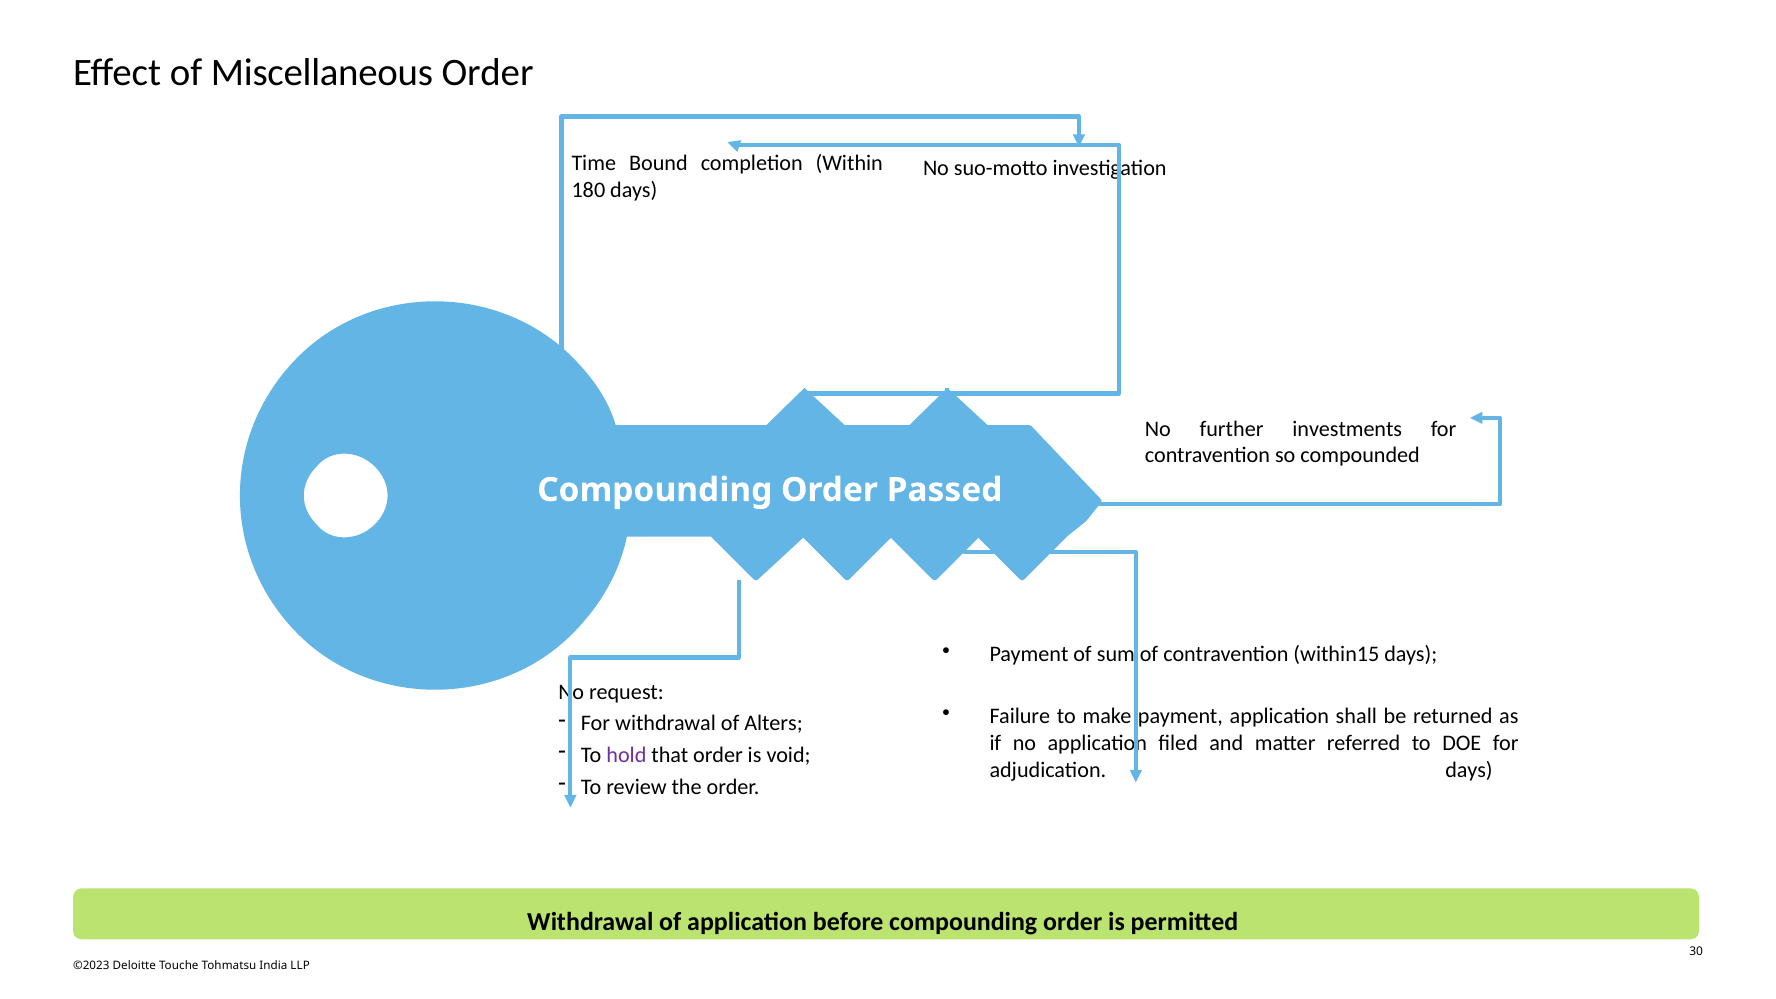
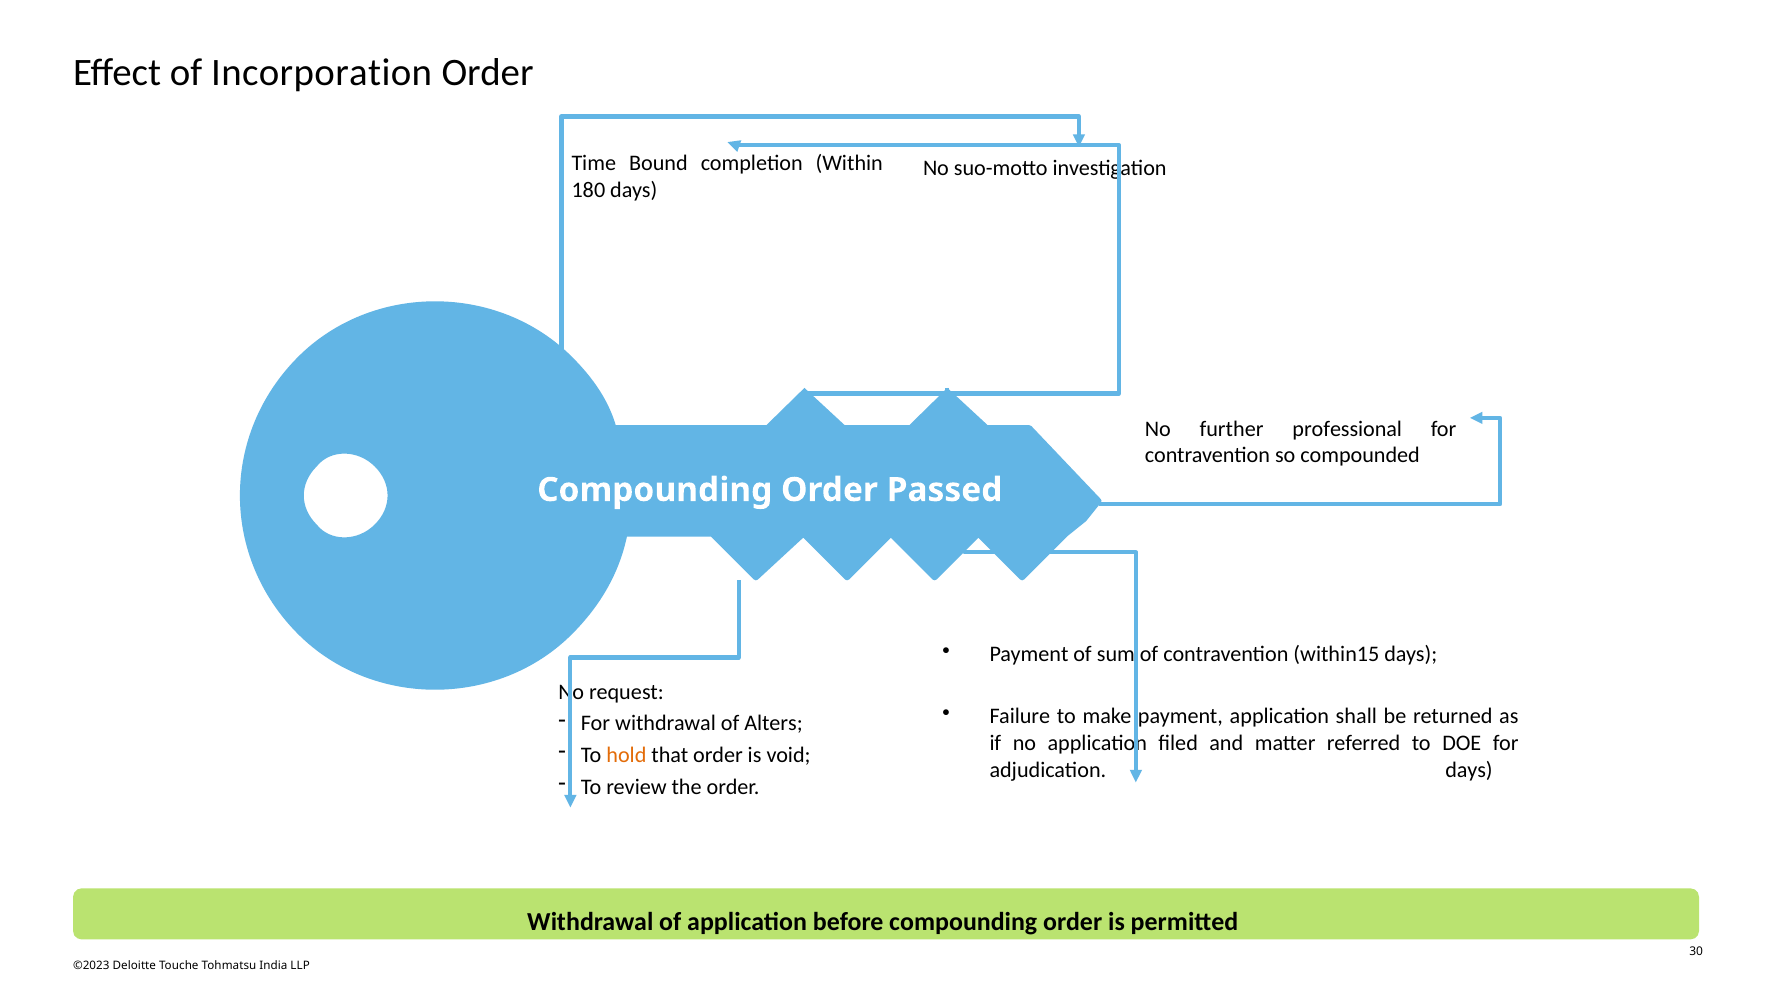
Miscellaneous: Miscellaneous -> Incorporation
investments: investments -> professional
hold colour: purple -> orange
